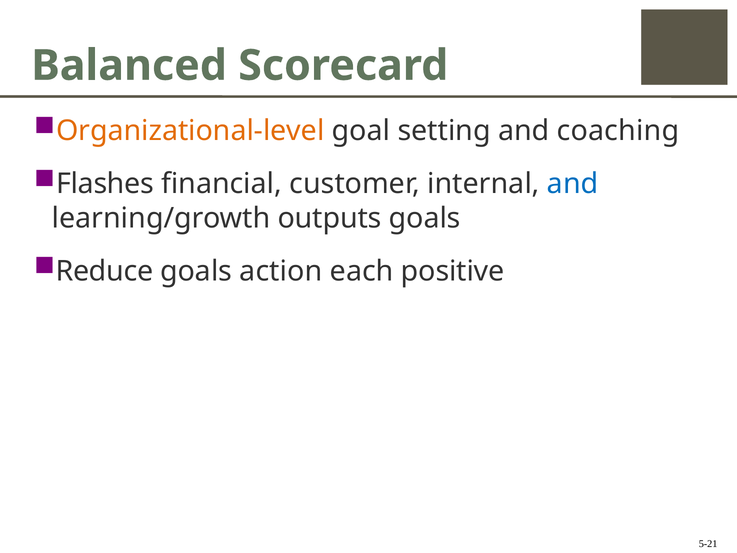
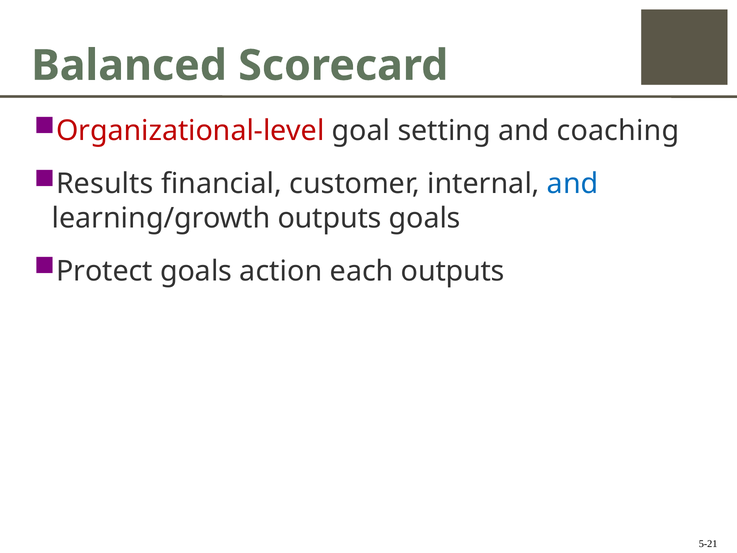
Organizational-level colour: orange -> red
Flashes: Flashes -> Results
Reduce: Reduce -> Protect
each positive: positive -> outputs
